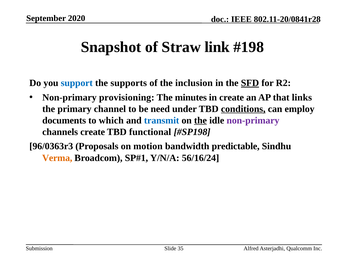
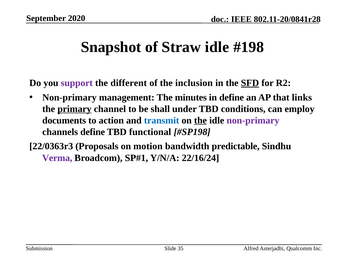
Straw link: link -> idle
support colour: blue -> purple
supports: supports -> different
provisioning: provisioning -> management
in create: create -> define
primary underline: none -> present
need: need -> shall
conditions underline: present -> none
which: which -> action
channels create: create -> define
96/0363r3: 96/0363r3 -> 22/0363r3
Verma colour: orange -> purple
56/16/24: 56/16/24 -> 22/16/24
